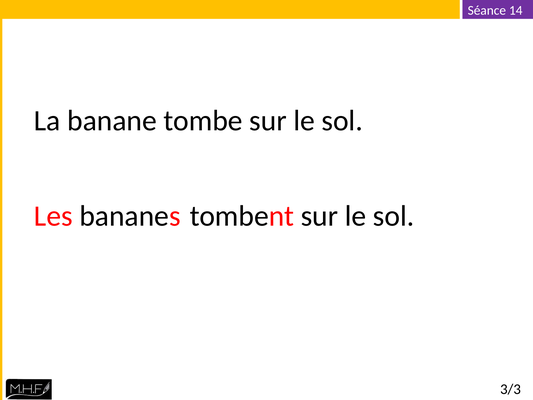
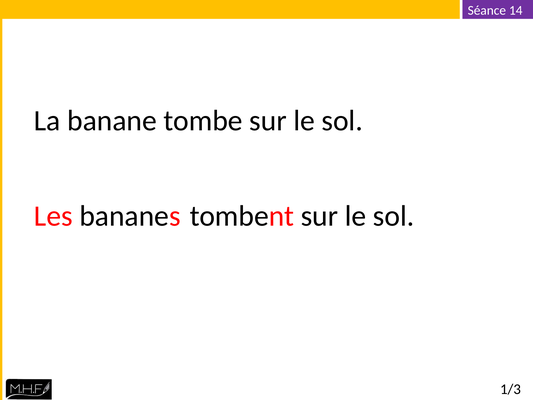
3/3: 3/3 -> 1/3
